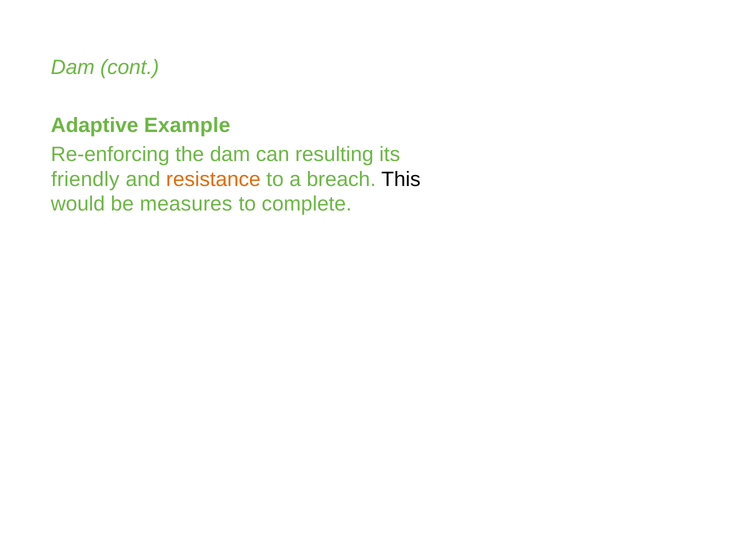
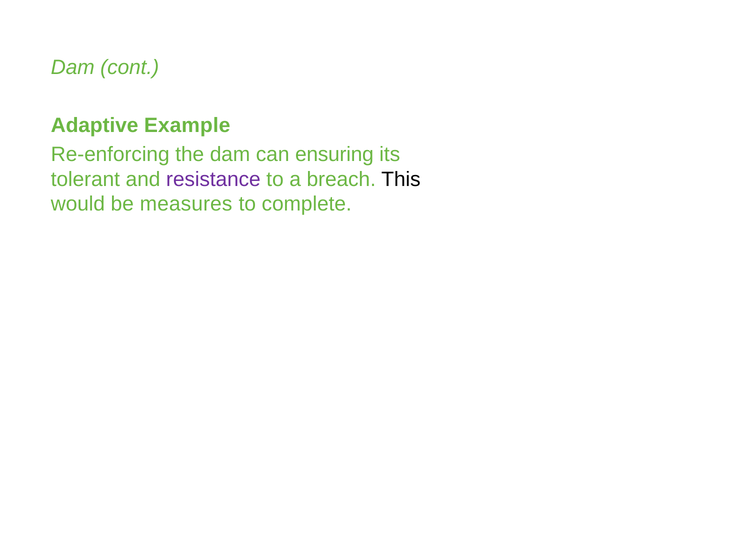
resulting: resulting -> ensuring
friendly: friendly -> tolerant
resistance colour: orange -> purple
